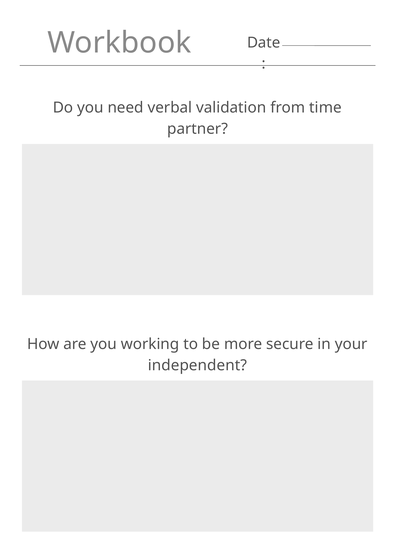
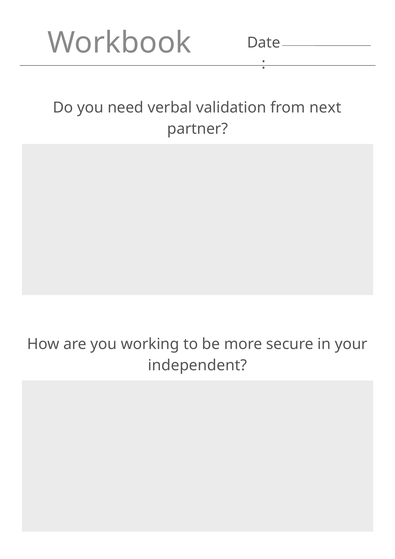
time: time -> next
